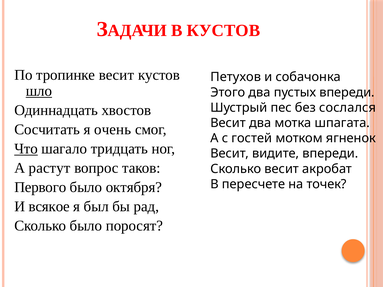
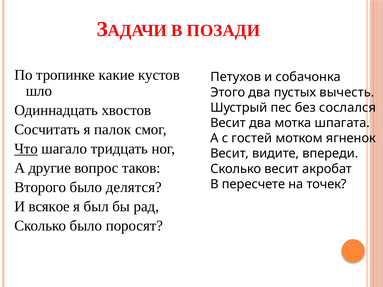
В КУСТОВ: КУСТОВ -> ПОЗАДИ
тропинке весит: весит -> какие
шло underline: present -> none
пустых впереди: впереди -> вычесть
очень: очень -> палок
растут: растут -> другие
Первого: Первого -> Второго
октября: октября -> делятся
